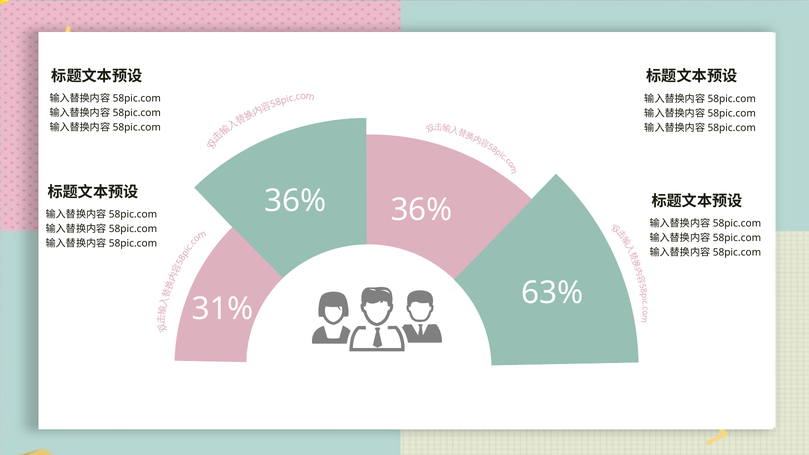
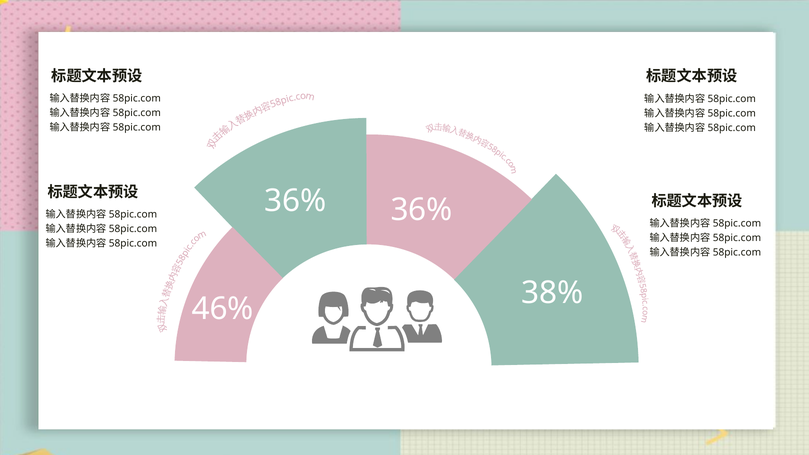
63%: 63% -> 38%
31%: 31% -> 46%
